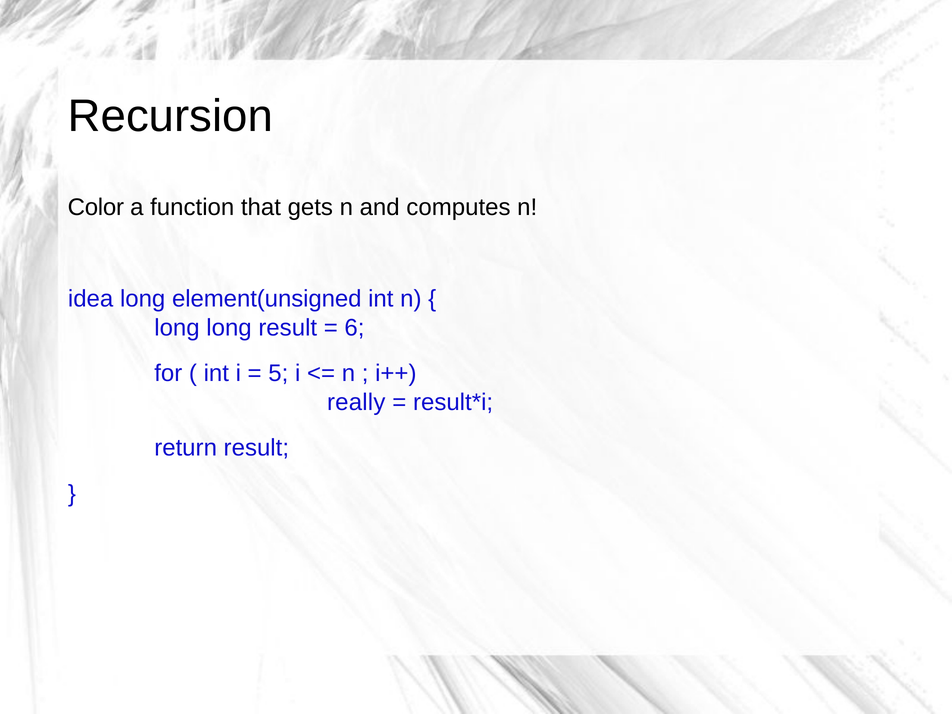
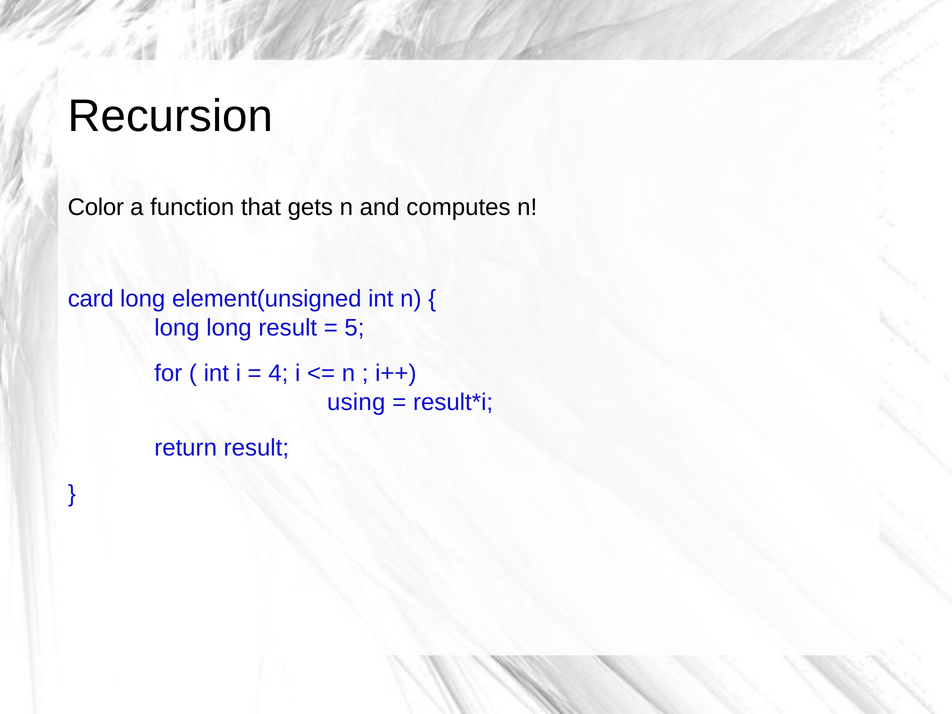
idea: idea -> card
6: 6 -> 5
5: 5 -> 4
really: really -> using
